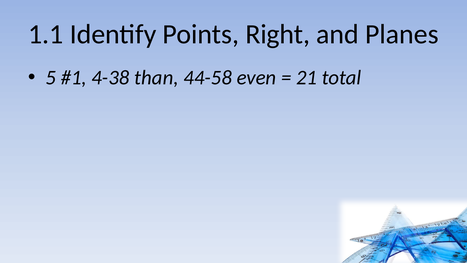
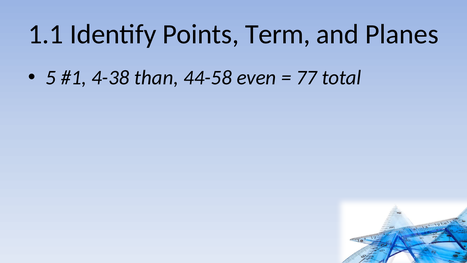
Right: Right -> Term
21: 21 -> 77
